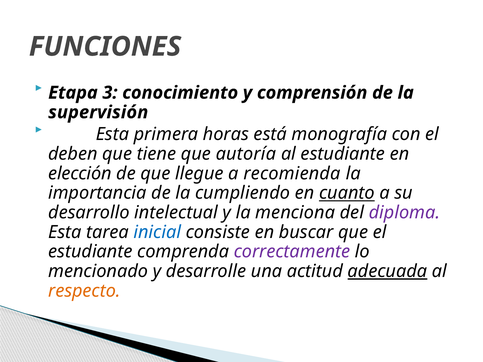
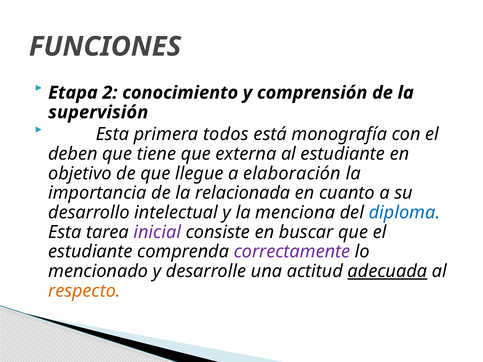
3: 3 -> 2
horas: horas -> todos
autoría: autoría -> externa
elección: elección -> objetivo
recomienda: recomienda -> elaboración
cumpliendo: cumpliendo -> relacionada
cuanto underline: present -> none
diploma colour: purple -> blue
inicial colour: blue -> purple
